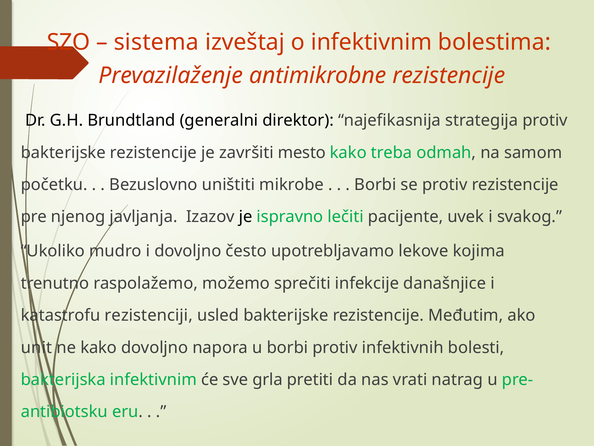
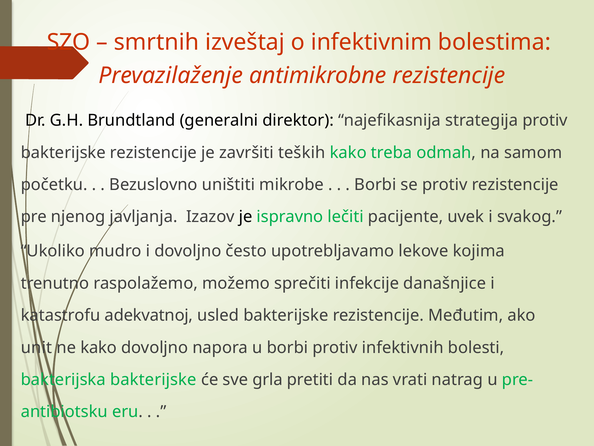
sistema: sistema -> smrtnih
mesto: mesto -> teških
rezistenciji: rezistenciji -> adekvatnoj
bakterijska infektivnim: infektivnim -> bakterijske
